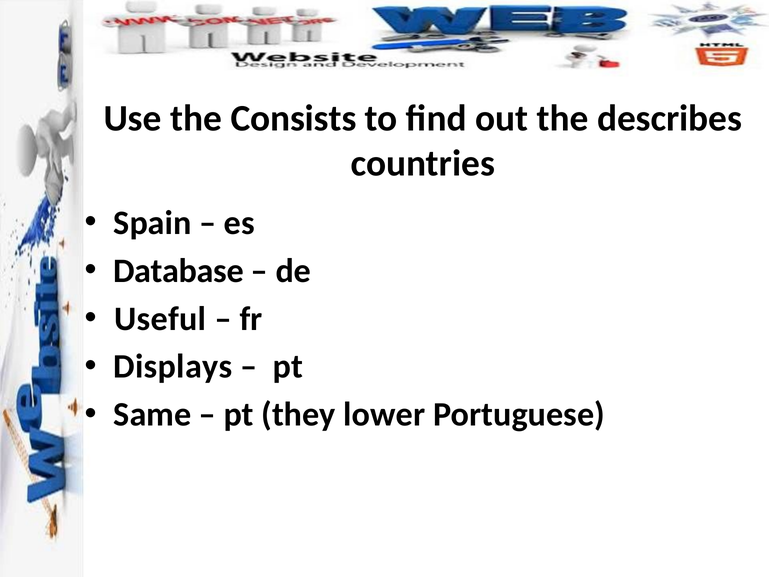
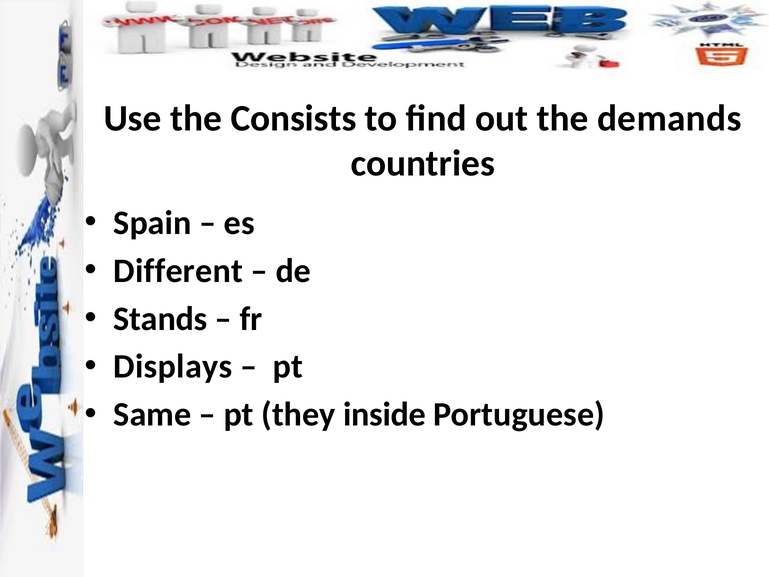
describes: describes -> demands
Database: Database -> Different
Useful: Useful -> Stands
lower: lower -> inside
